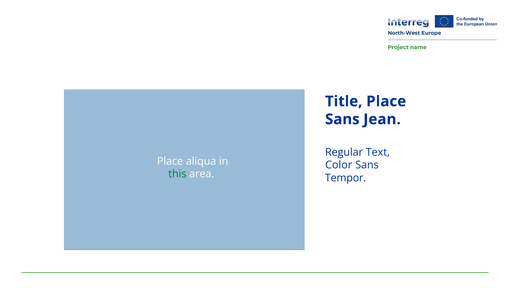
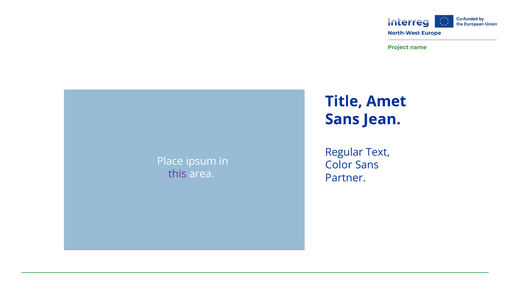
Title Place: Place -> Amet
aliqua: aliqua -> ipsum
this colour: green -> purple
Tempor: Tempor -> Partner
